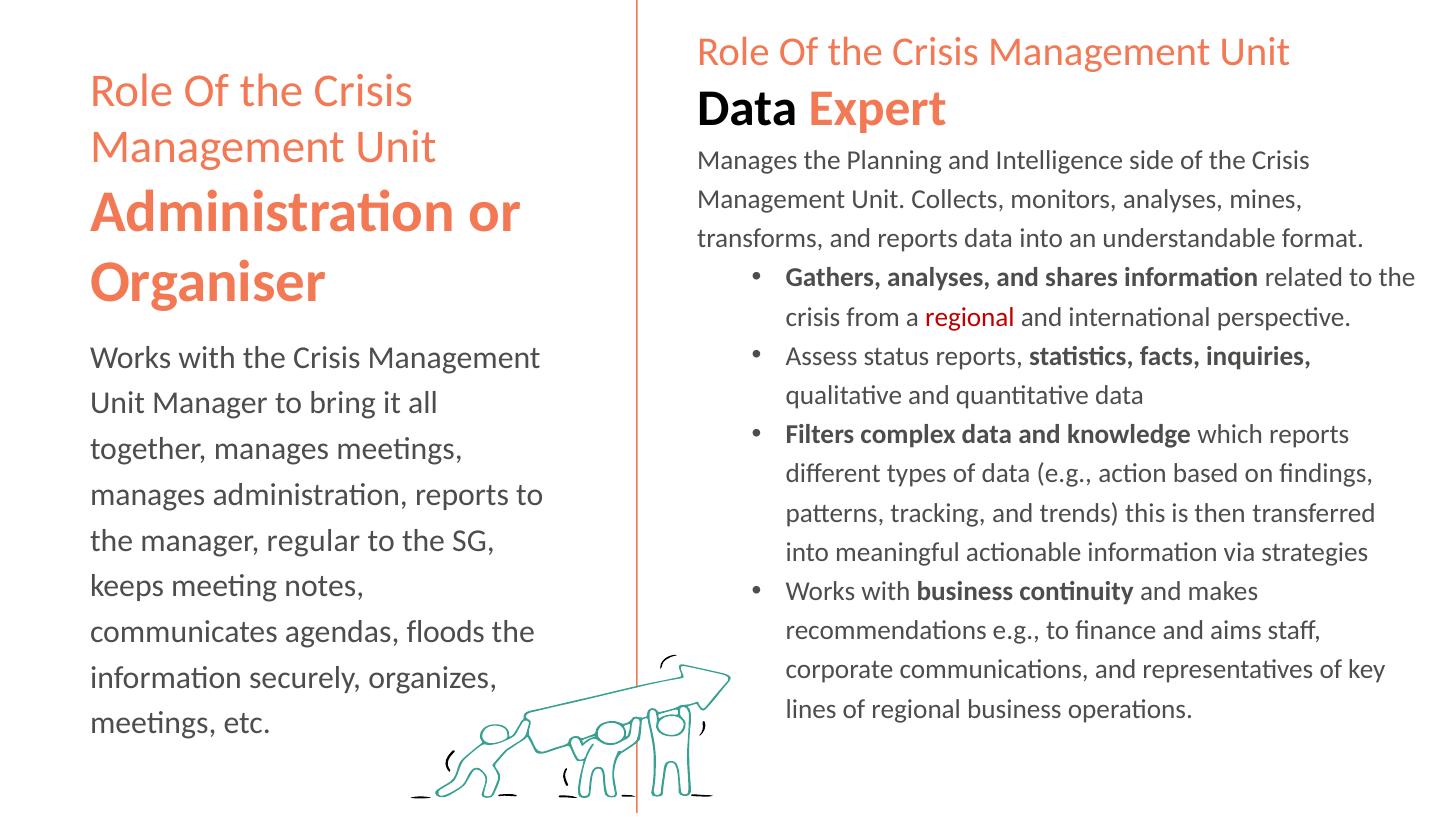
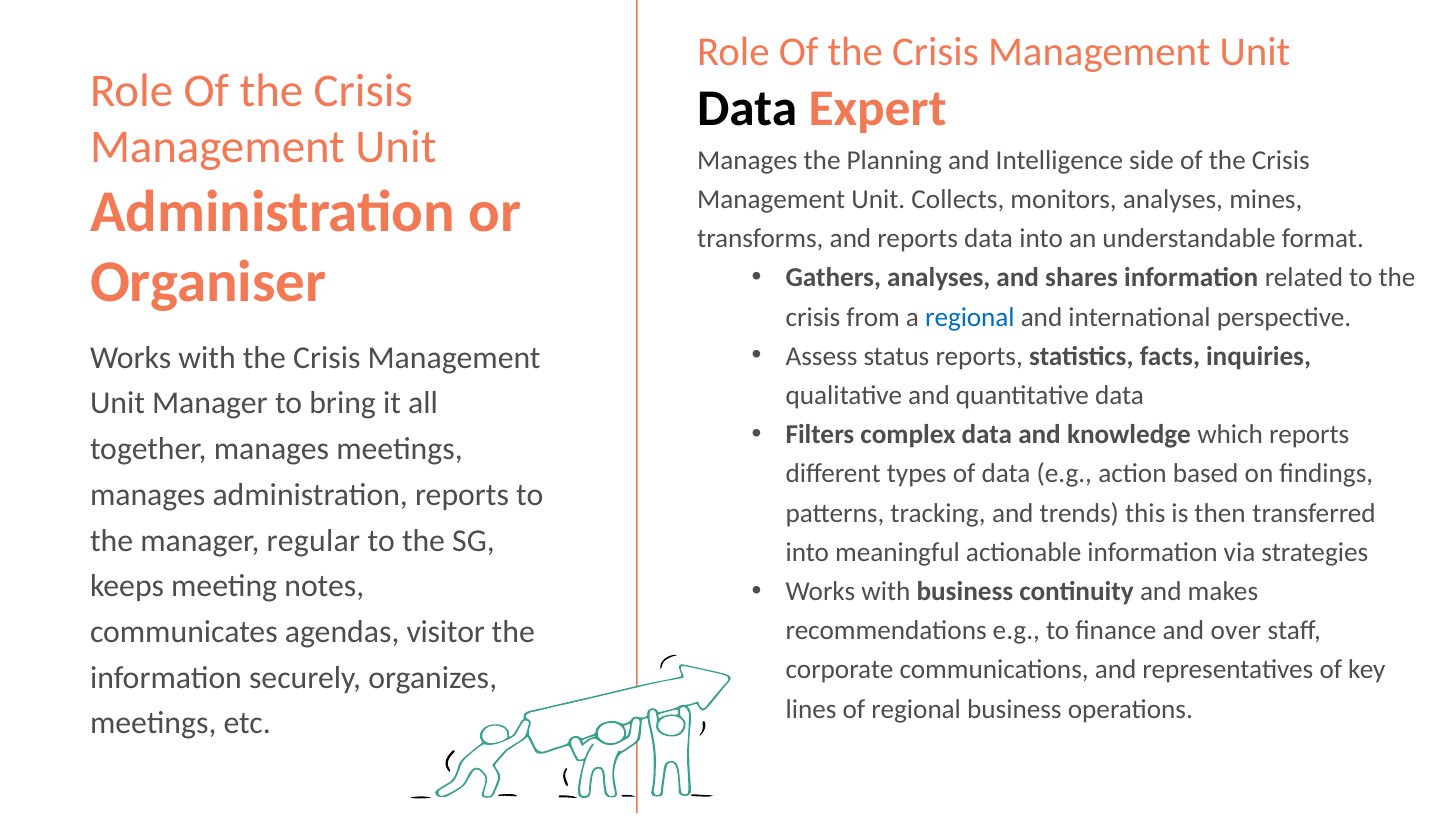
regional at (970, 317) colour: red -> blue
floods: floods -> visitor
aims: aims -> over
